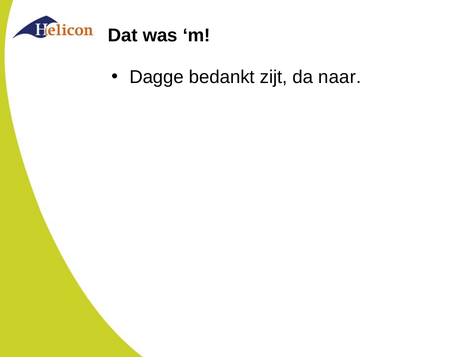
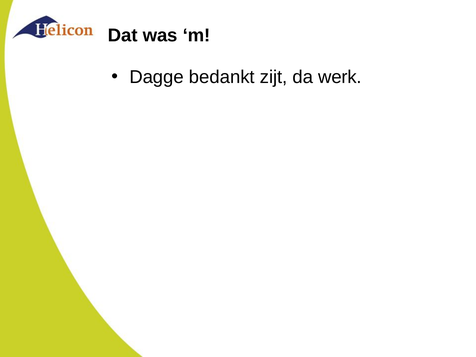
naar: naar -> werk
